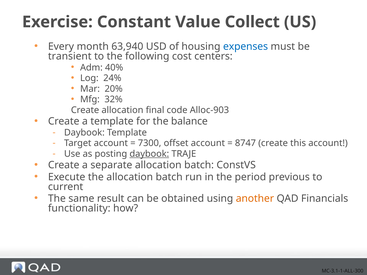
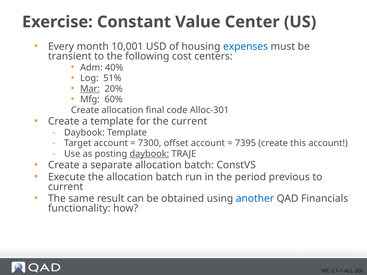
Collect: Collect -> Center
63,940: 63,940 -> 10,001
24%: 24% -> 51%
Mar underline: none -> present
32%: 32% -> 60%
Alloc-903: Alloc-903 -> Alloc-301
the balance: balance -> current
8747: 8747 -> 7395
another colour: orange -> blue
